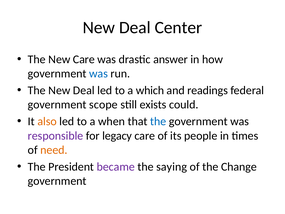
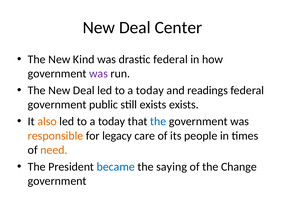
New Care: Care -> Kind
drastic answer: answer -> federal
was at (99, 74) colour: blue -> purple
which at (150, 90): which -> today
scope: scope -> public
exists could: could -> exists
when at (112, 121): when -> today
responsible colour: purple -> orange
became colour: purple -> blue
